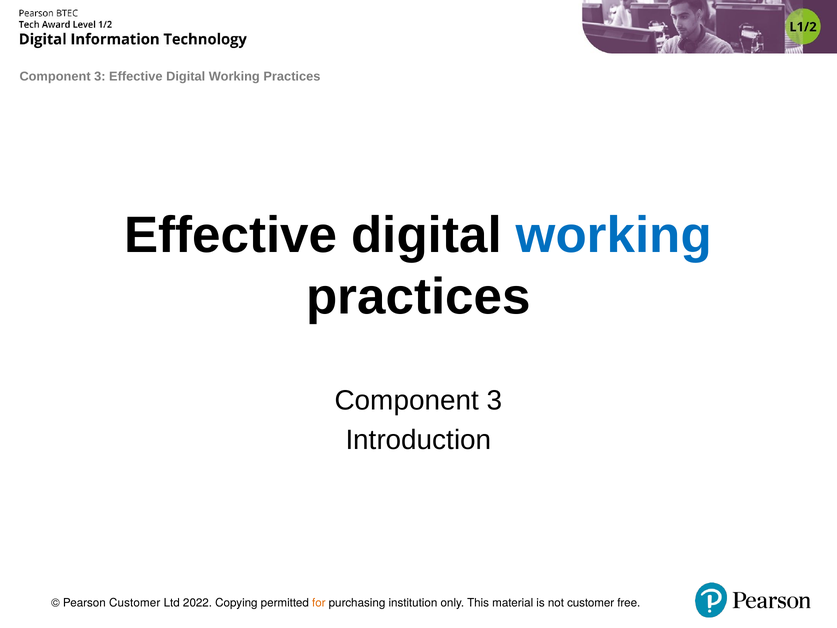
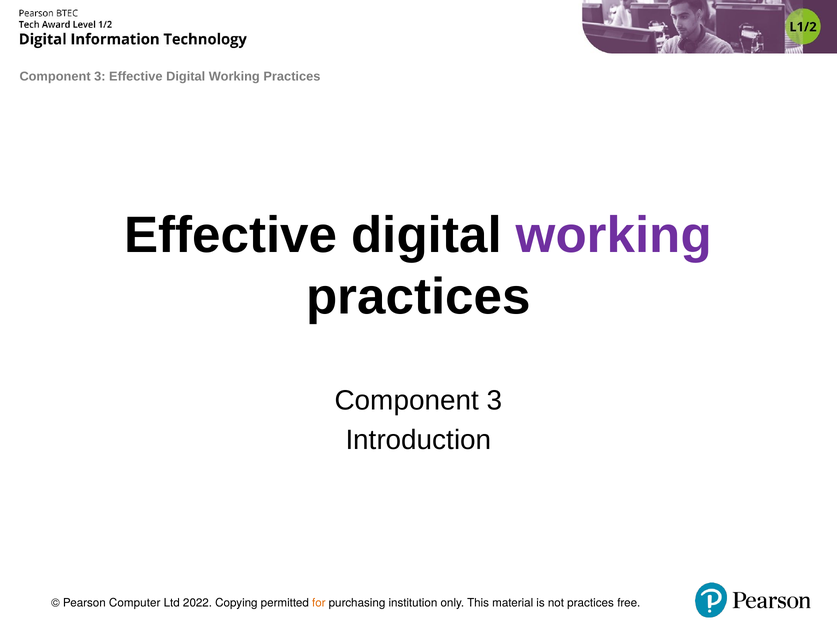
working at (614, 235) colour: blue -> purple
Pearson Customer: Customer -> Computer
not customer: customer -> practices
